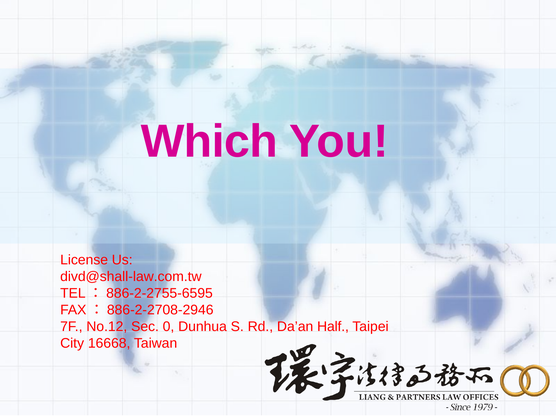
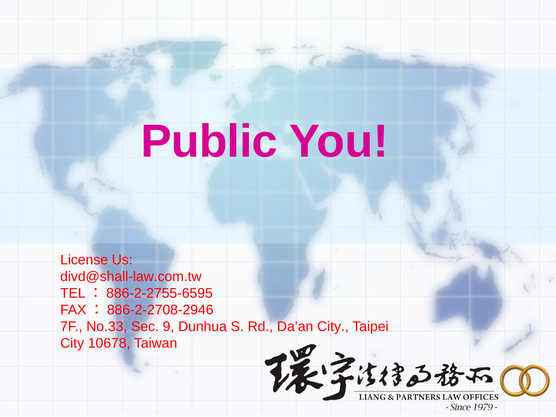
Which: Which -> Public
No.12: No.12 -> No.33
0: 0 -> 9
Da’an Half: Half -> City
16668: 16668 -> 10678
